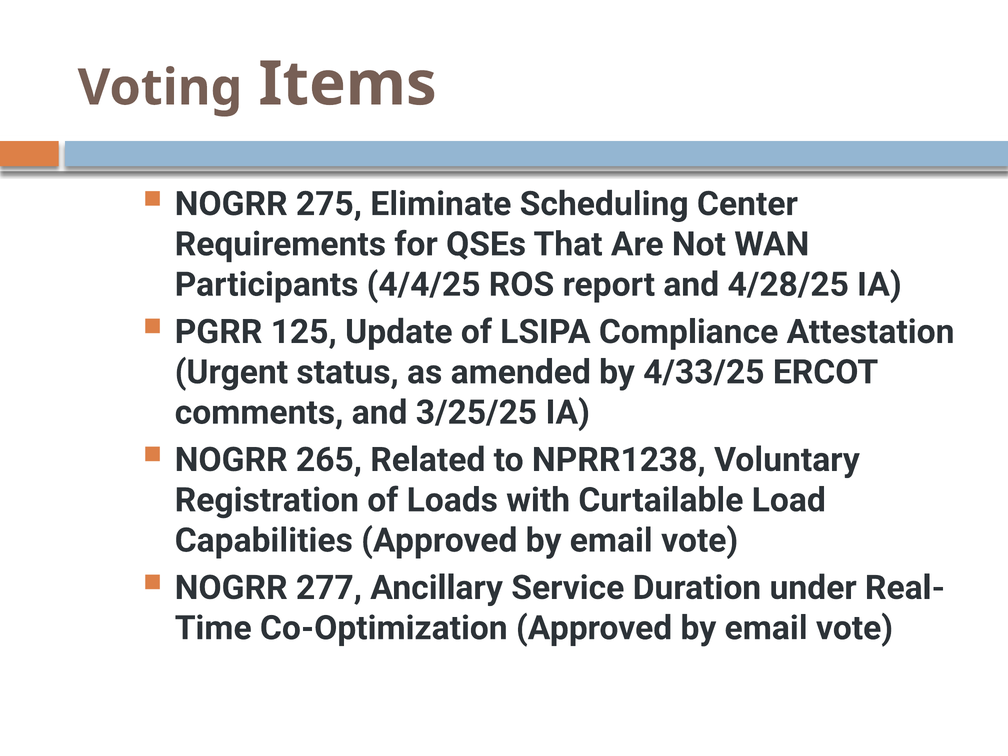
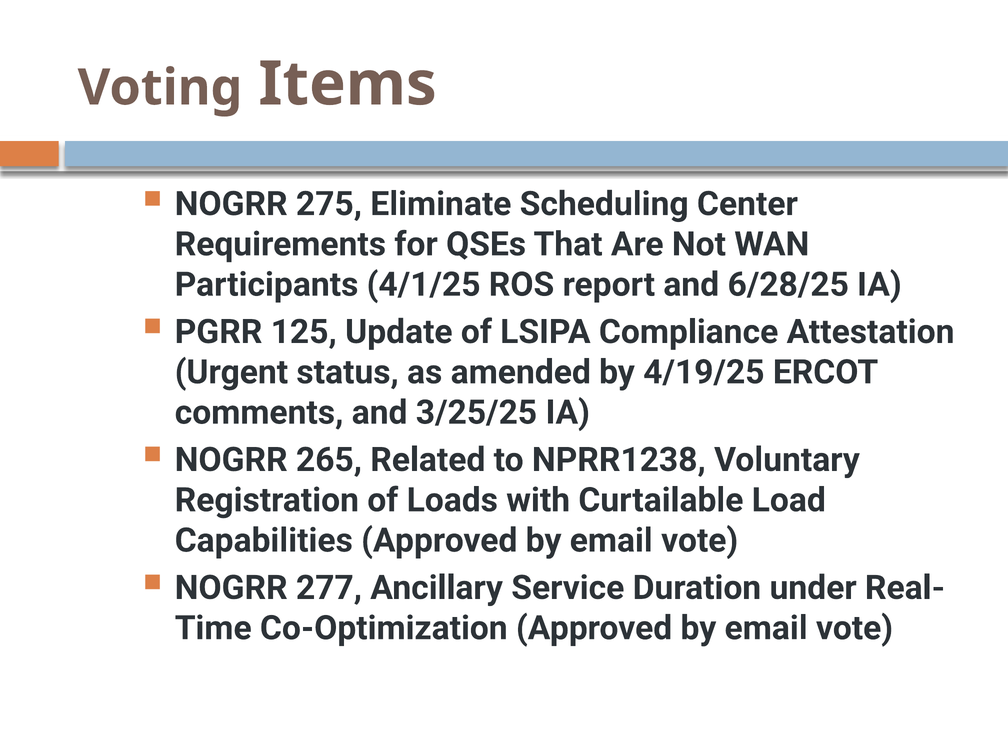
4/4/25: 4/4/25 -> 4/1/25
4/28/25: 4/28/25 -> 6/28/25
4/33/25: 4/33/25 -> 4/19/25
